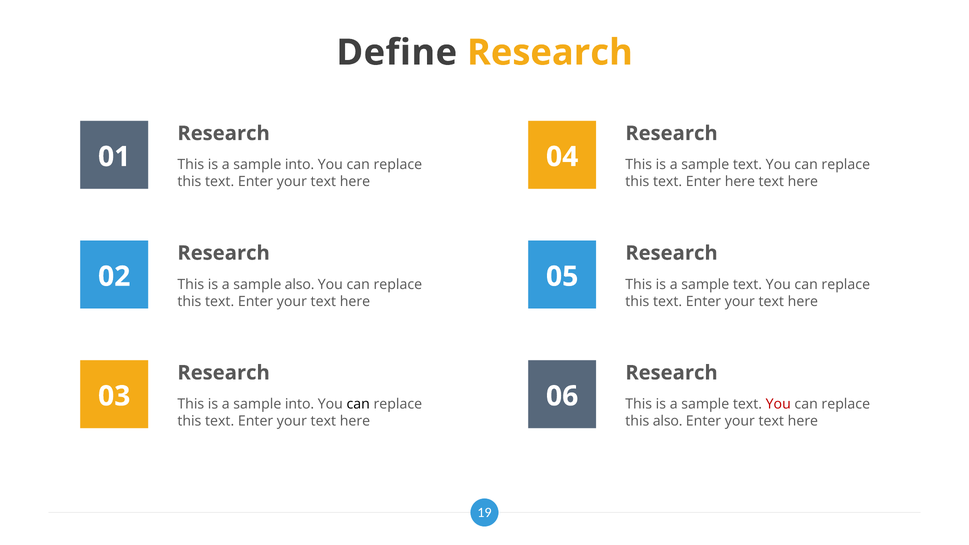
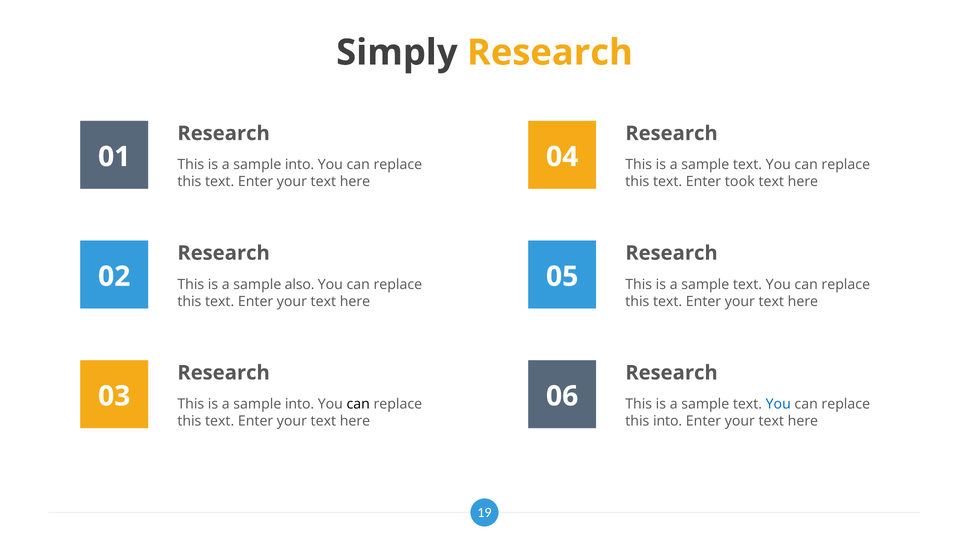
Define: Define -> Simply
Enter here: here -> took
You at (778, 404) colour: red -> blue
this also: also -> into
